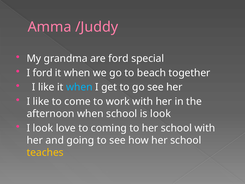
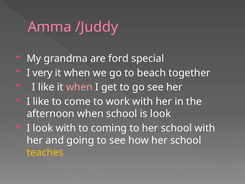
I ford: ford -> very
when at (79, 87) colour: light blue -> pink
look love: love -> with
